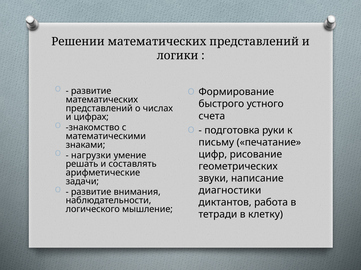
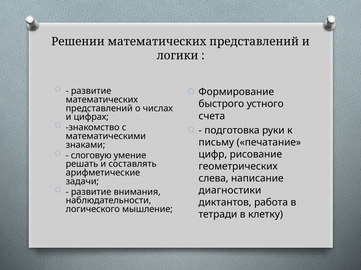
нагрузки: нагрузки -> слоговую
звуки: звуки -> слева
